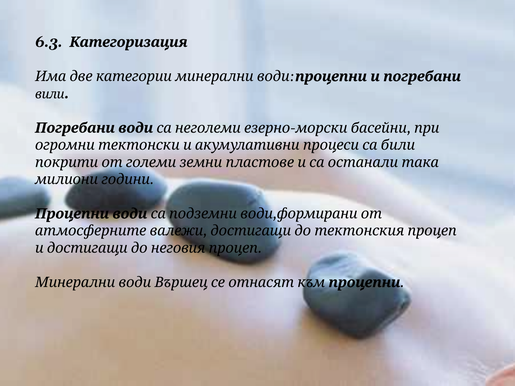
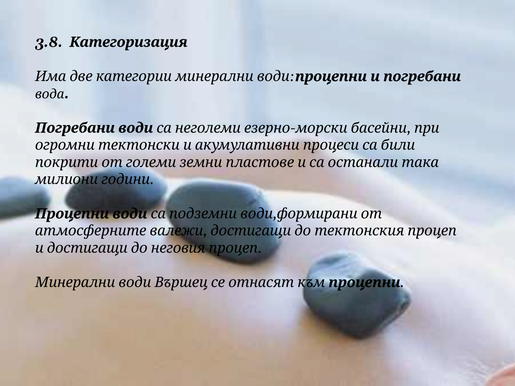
6.3: 6.3 -> 3.8
вили: вили -> вода
